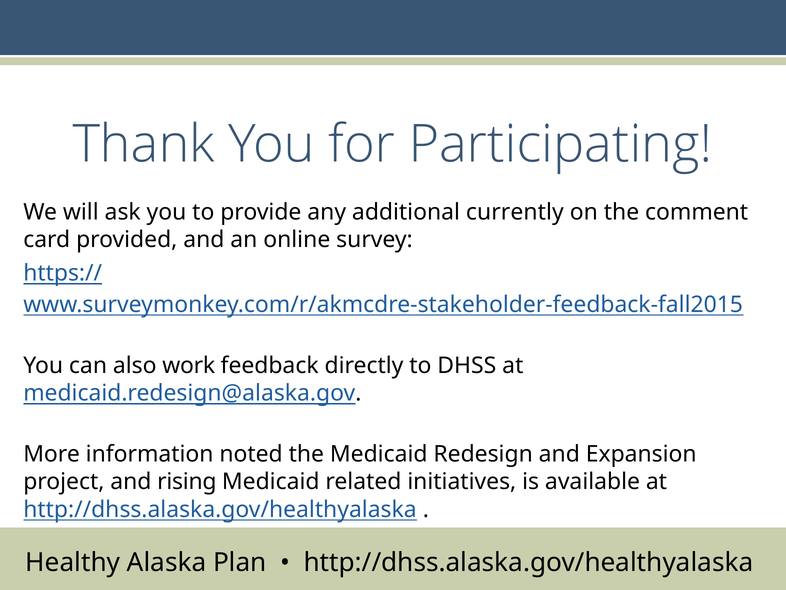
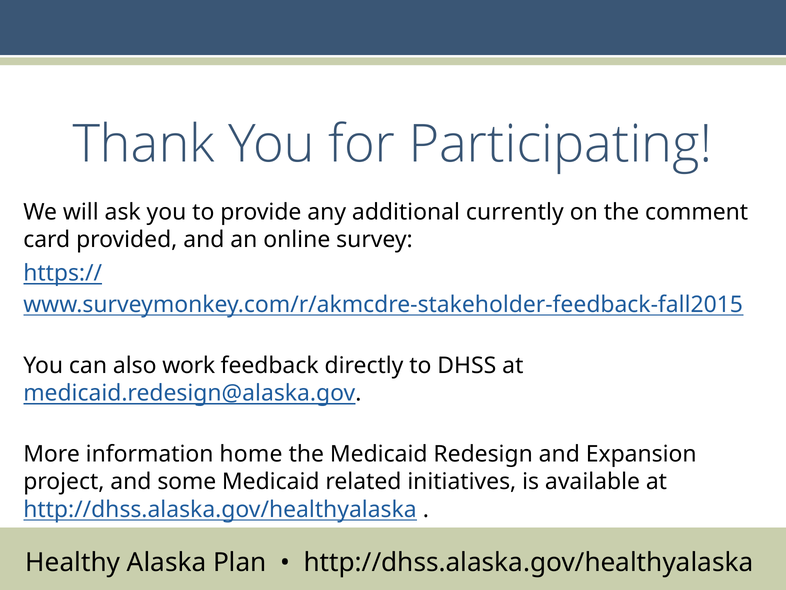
noted: noted -> home
rising: rising -> some
